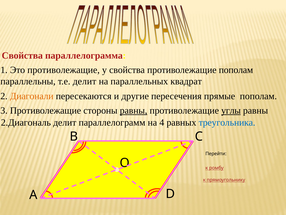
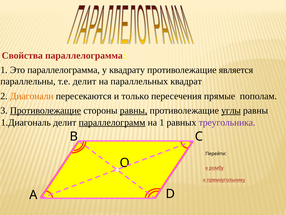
Это противолежащие: противолежащие -> параллелограмма
у свойства: свойства -> квадрату
противолежащие пополам: пополам -> является
другие: другие -> только
Противолежащие at (46, 110) underline: none -> present
2.Диагональ: 2.Диагональ -> 1.Диагональ
параллелограмм underline: none -> present
на 4: 4 -> 1
треугольника colour: blue -> purple
